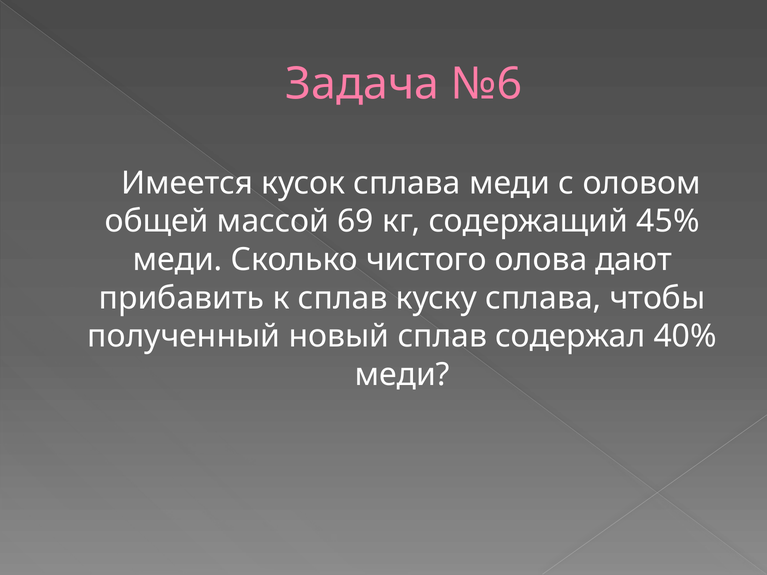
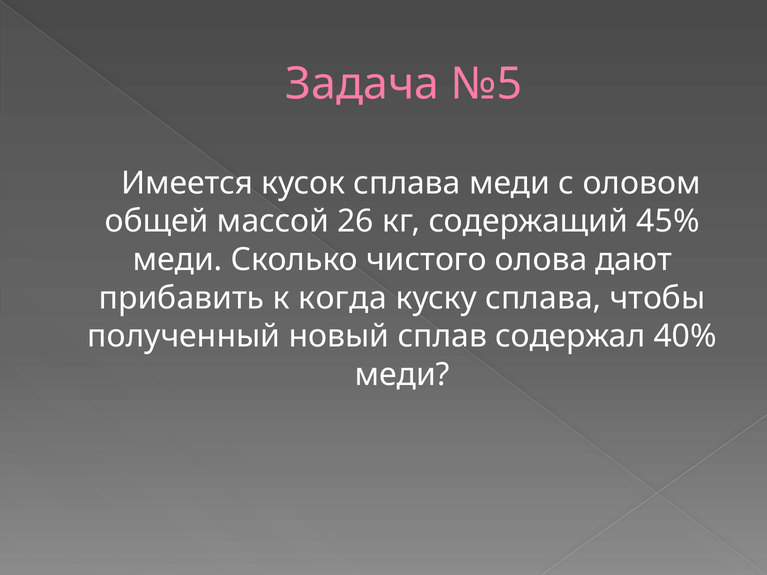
№6: №6 -> №5
69: 69 -> 26
к сплав: сплав -> когда
